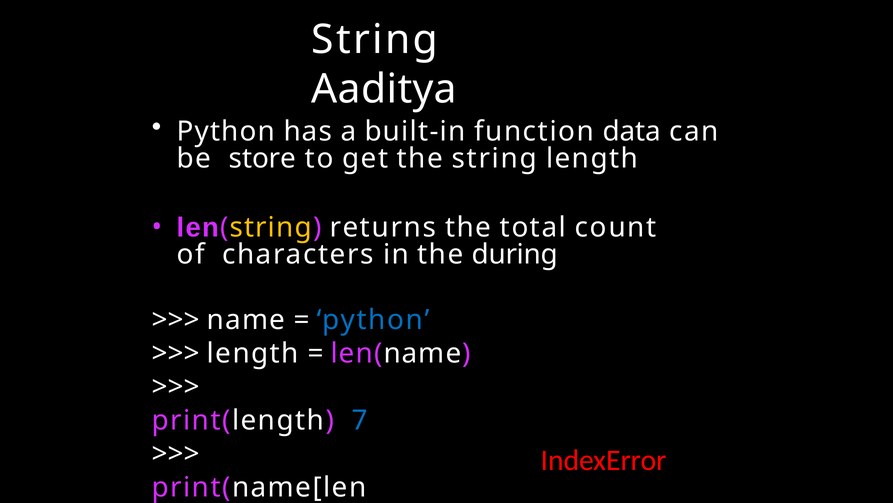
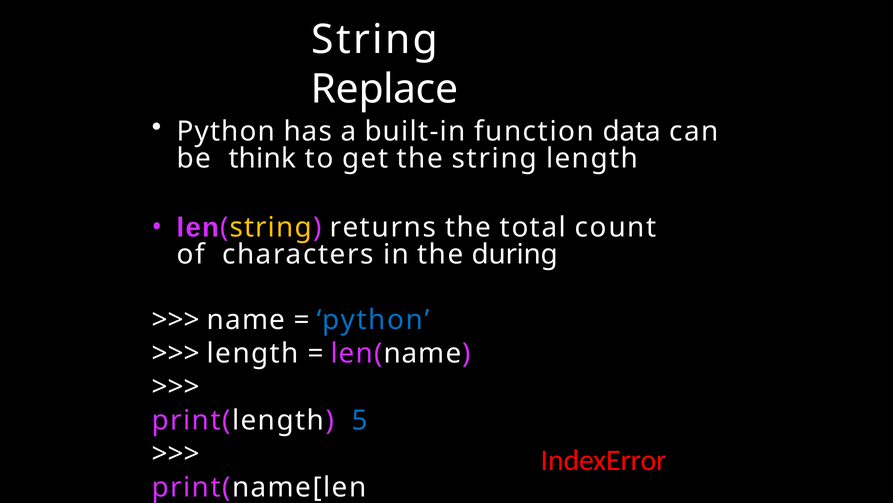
Aaditya: Aaditya -> Replace
store: store -> think
7: 7 -> 5
